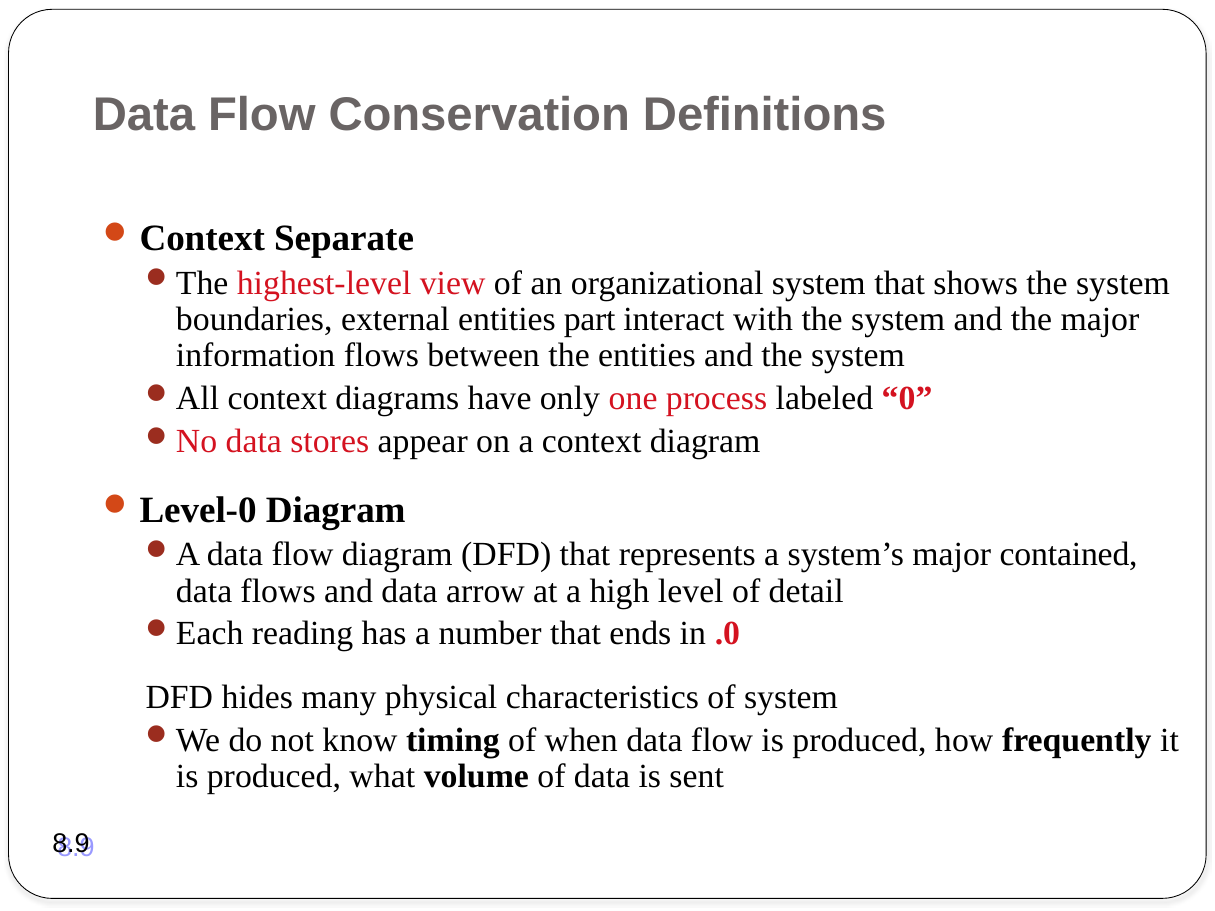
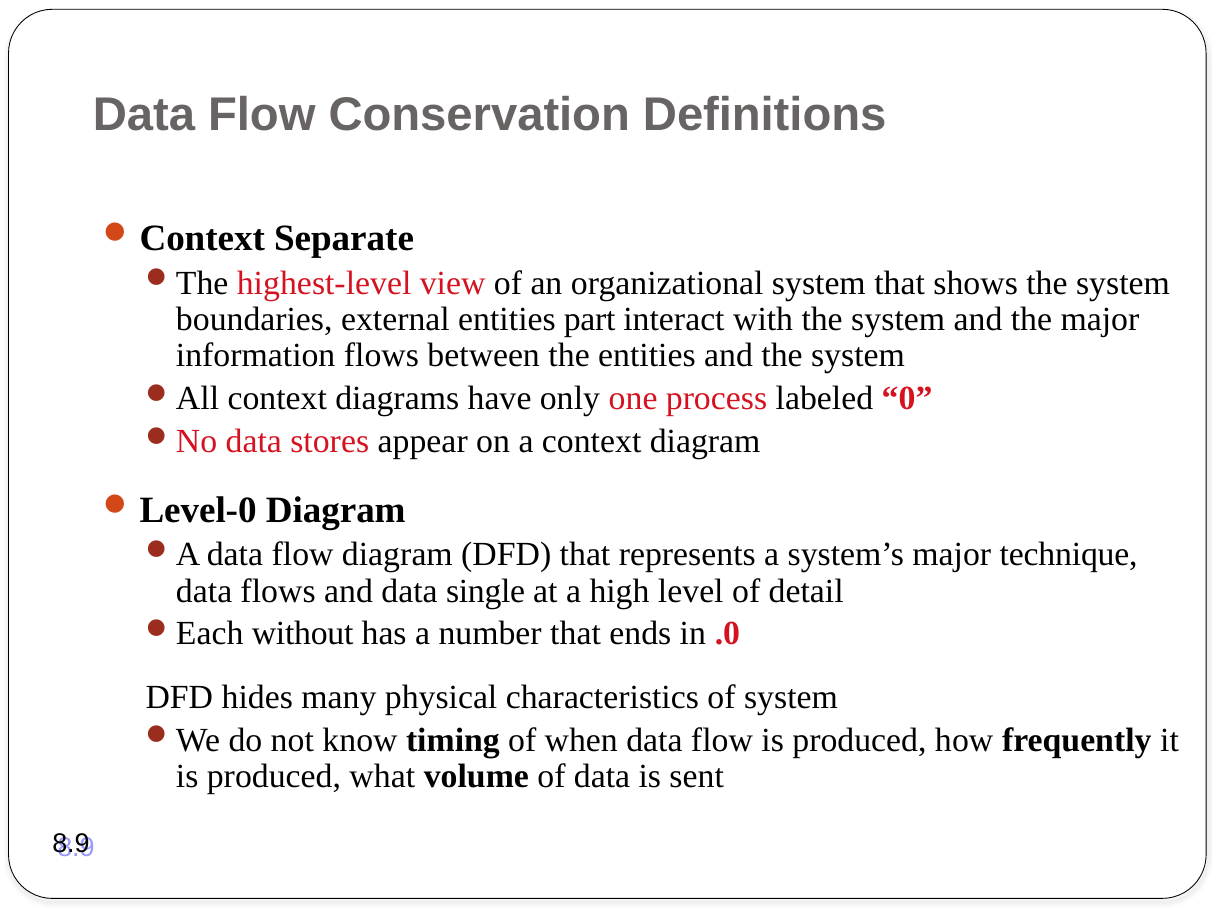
contained: contained -> technique
arrow: arrow -> single
reading: reading -> without
